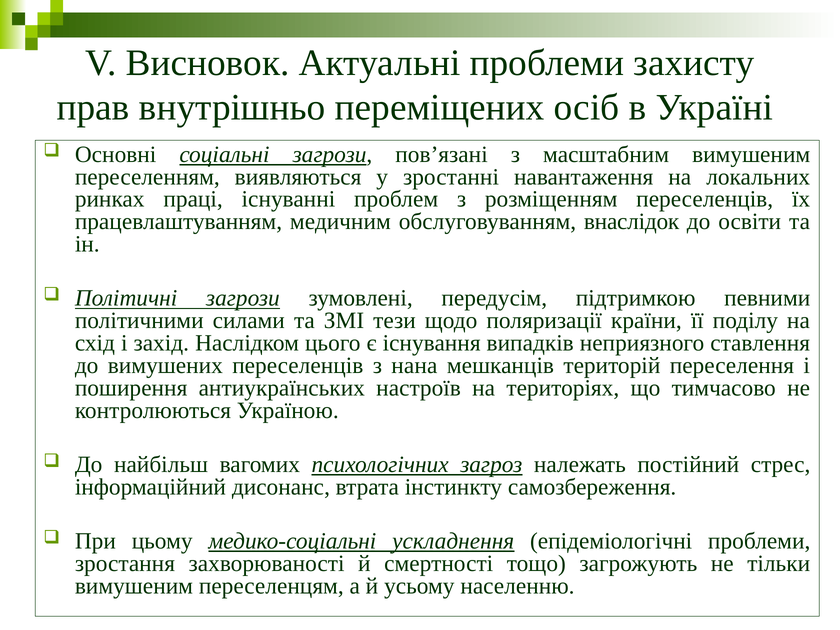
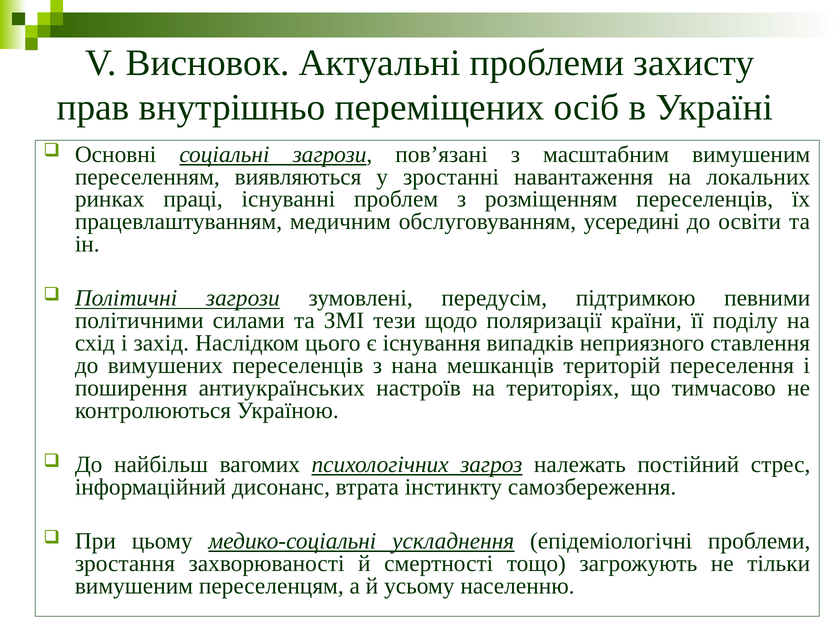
внаслідок: внаслідок -> усередині
